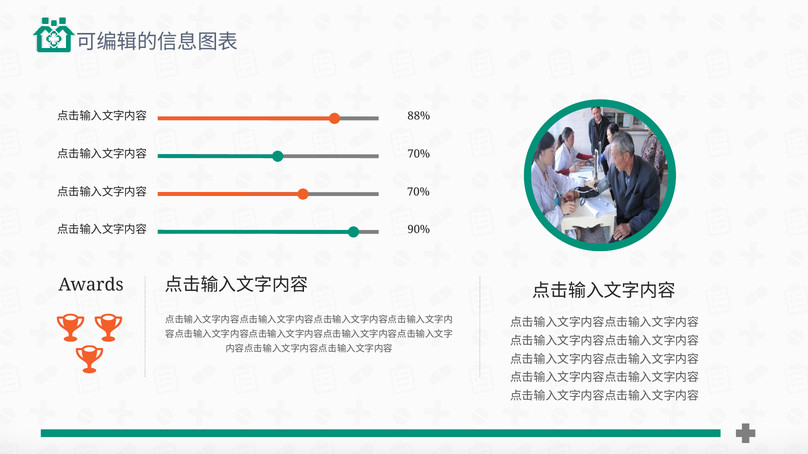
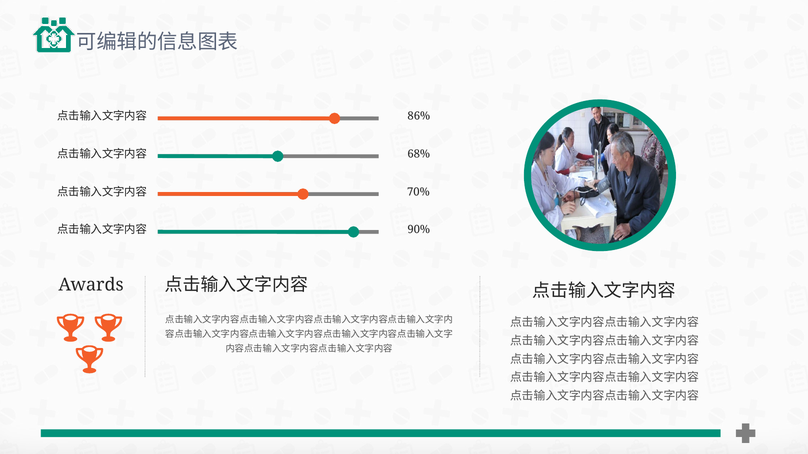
88%: 88% -> 86%
70% at (419, 154): 70% -> 68%
